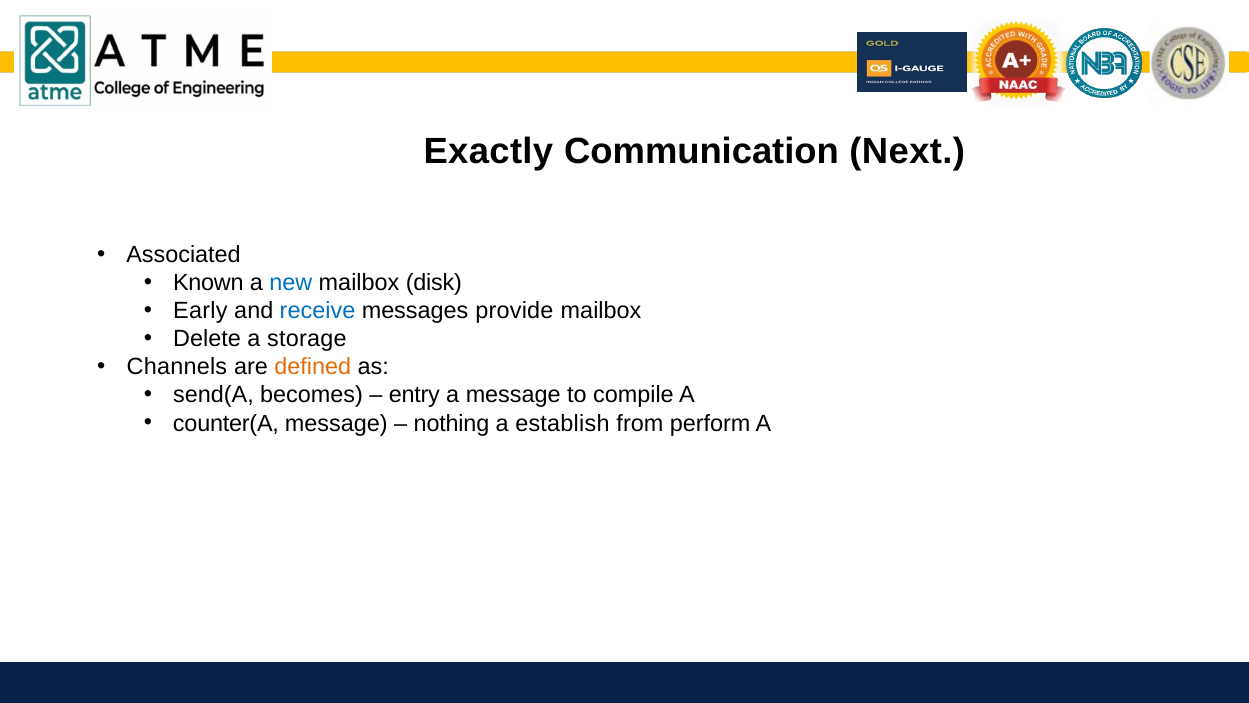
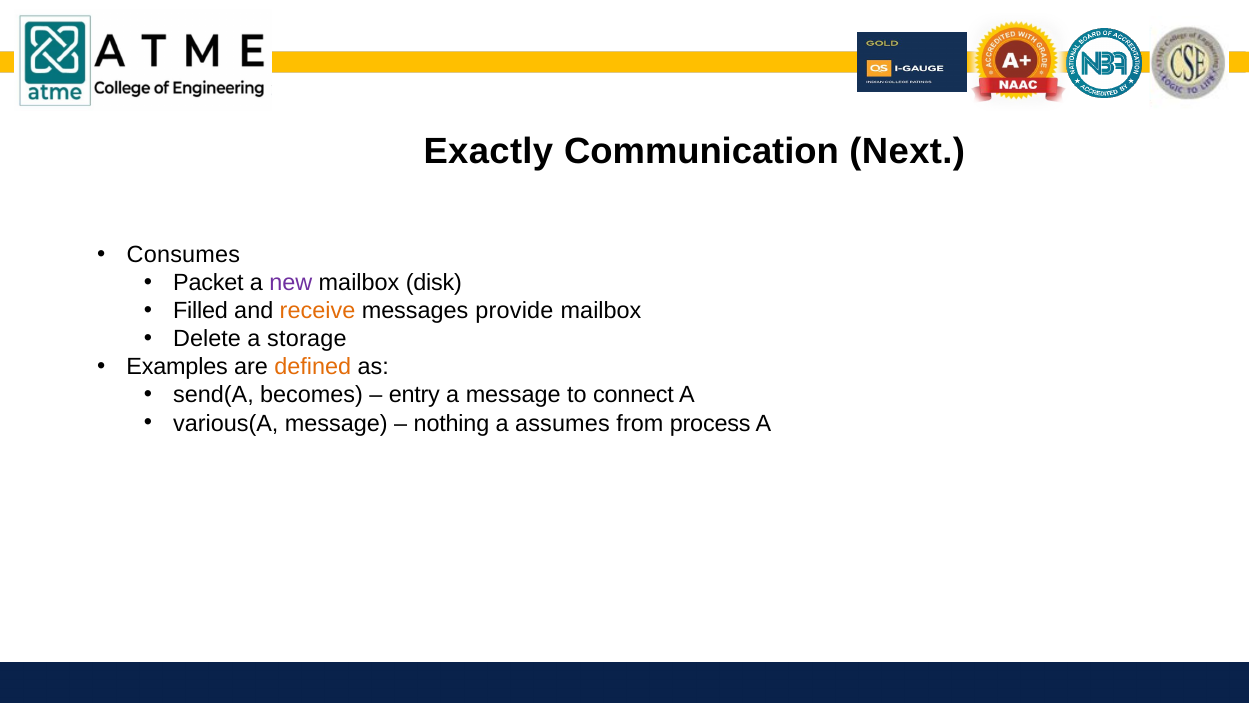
Associated: Associated -> Consumes
Known: Known -> Packet
new colour: blue -> purple
Early: Early -> Filled
receive colour: blue -> orange
Channels: Channels -> Examples
compile: compile -> connect
counter(A: counter(A -> various(A
establish: establish -> assumes
perform: perform -> process
